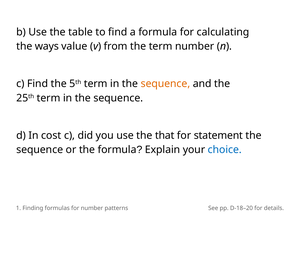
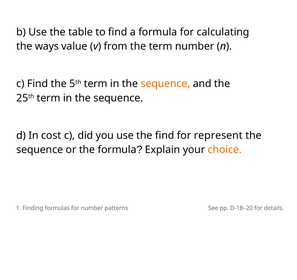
the that: that -> find
statement: statement -> represent
choice colour: blue -> orange
